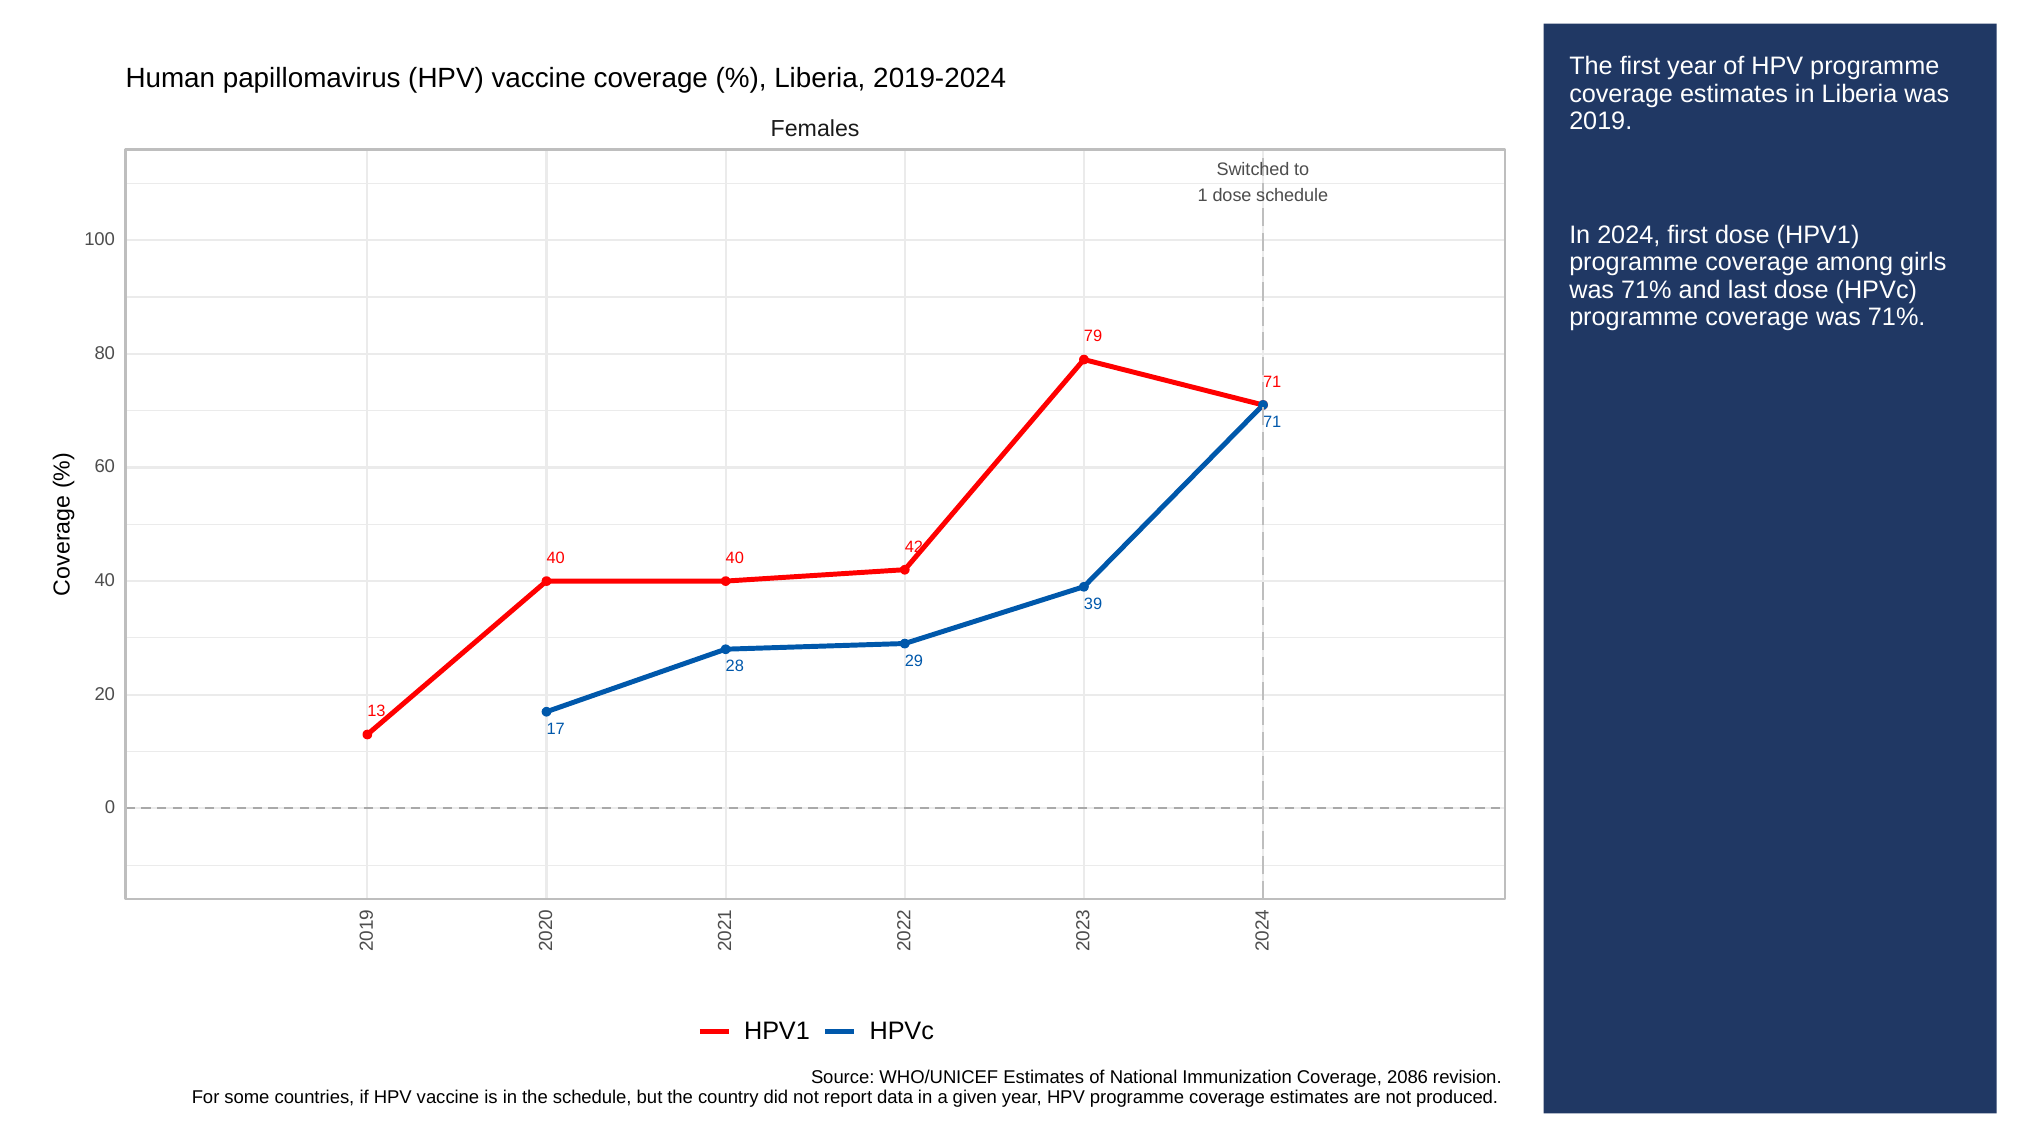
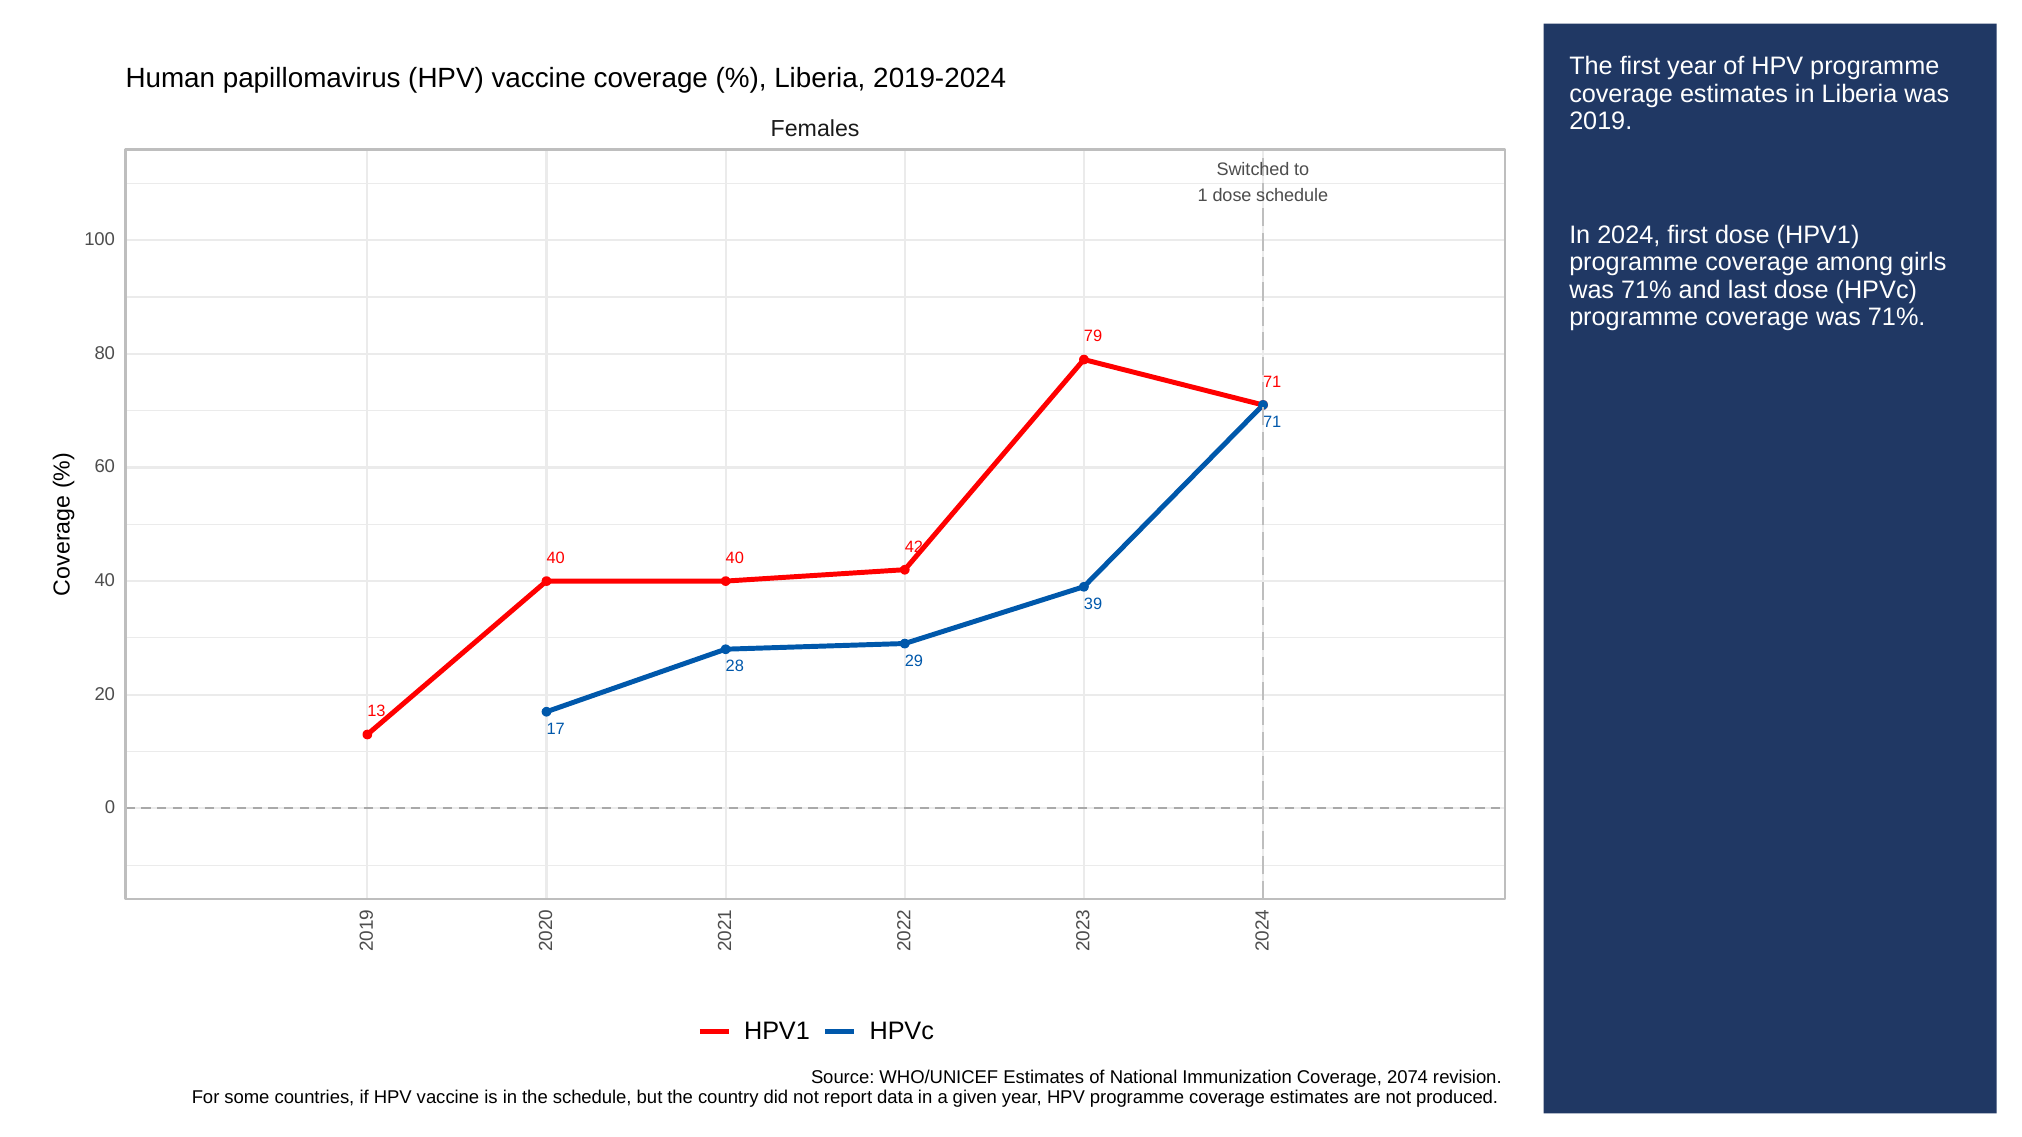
2086: 2086 -> 2074
